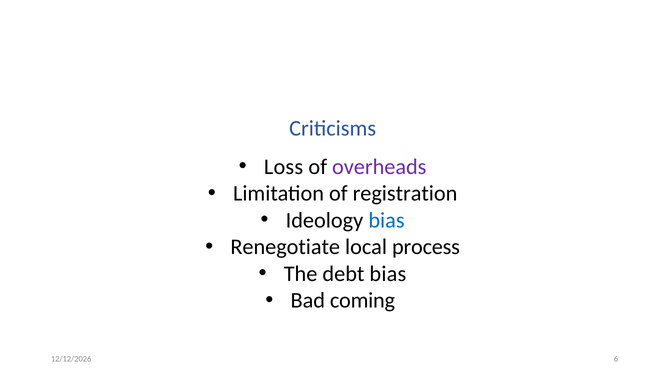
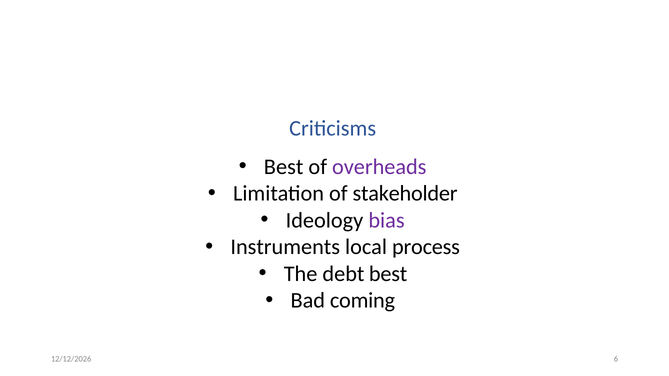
Loss at (284, 167): Loss -> Best
registration: registration -> stakeholder
bias at (387, 220) colour: blue -> purple
Renegotiate: Renegotiate -> Instruments
debt bias: bias -> best
